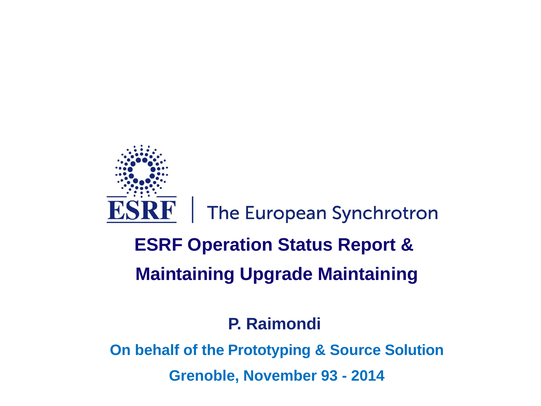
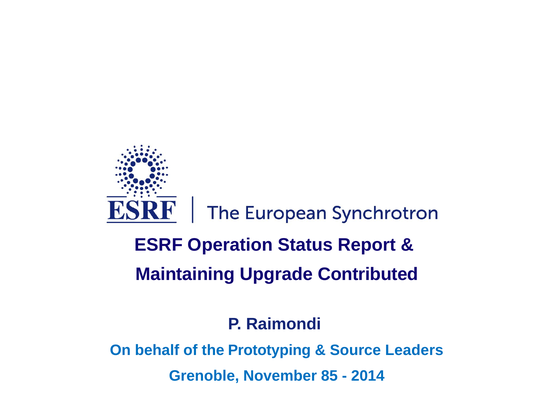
Upgrade Maintaining: Maintaining -> Contributed
Solution: Solution -> Leaders
93: 93 -> 85
